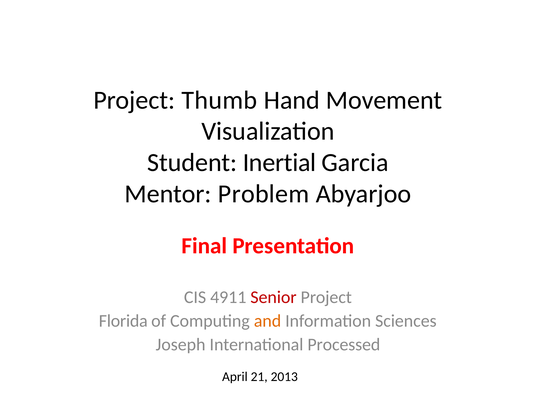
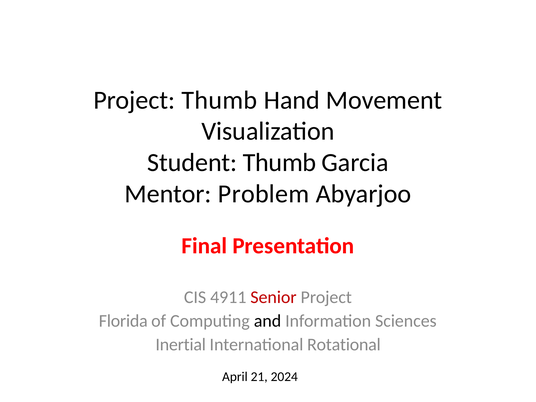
Student Inertial: Inertial -> Thumb
and colour: orange -> black
Joseph: Joseph -> Inertial
Processed: Processed -> Rotational
2013: 2013 -> 2024
